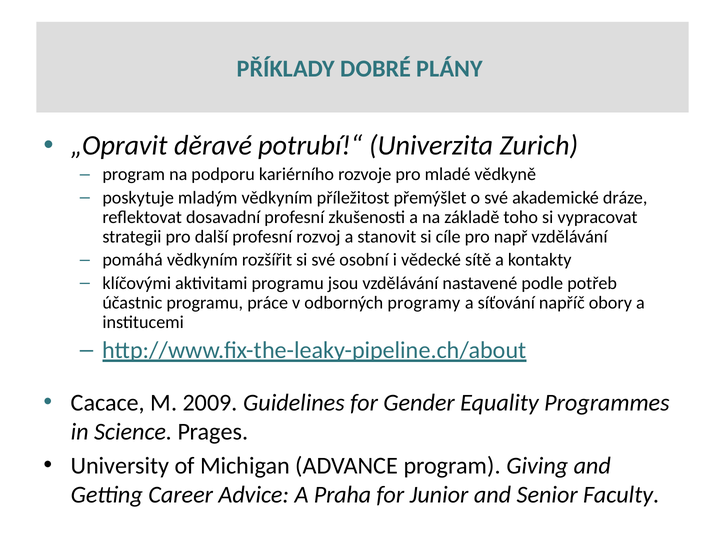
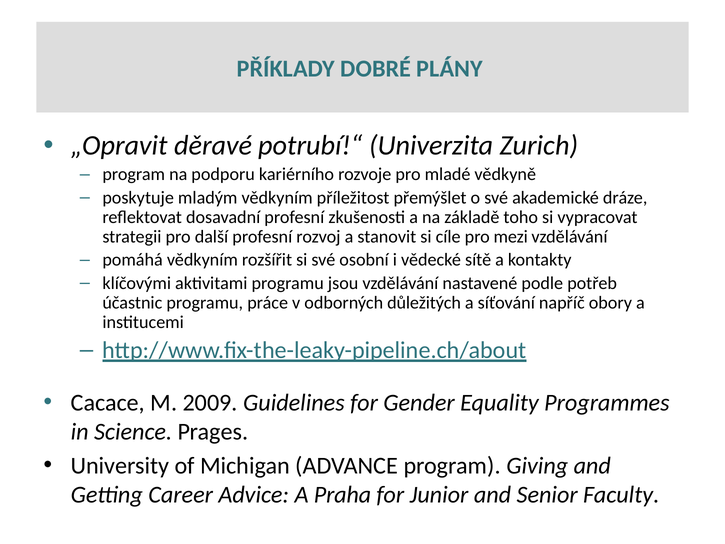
např: např -> mezi
programy: programy -> důležitých
